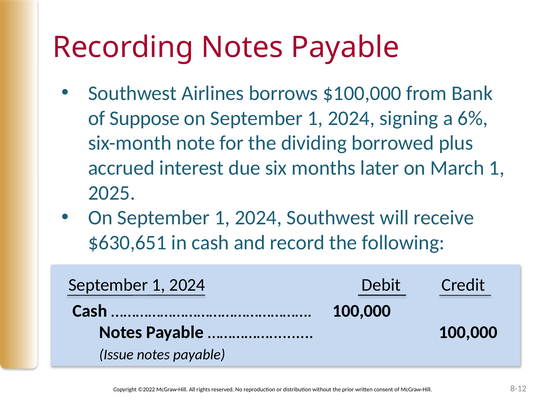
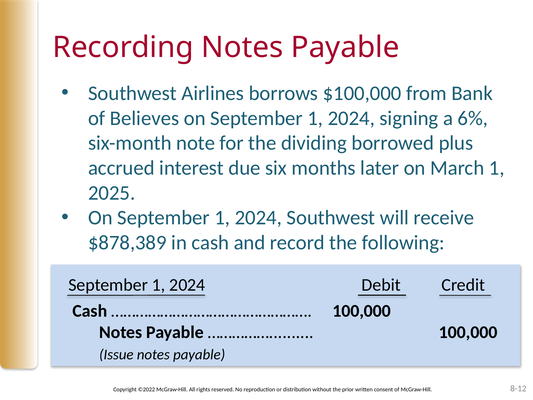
Suppose: Suppose -> Believes
$630,651: $630,651 -> $878,389
